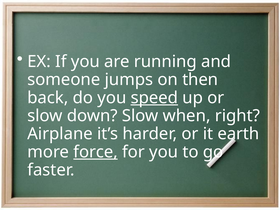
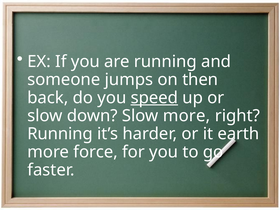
Slow when: when -> more
Airplane at (60, 134): Airplane -> Running
force underline: present -> none
